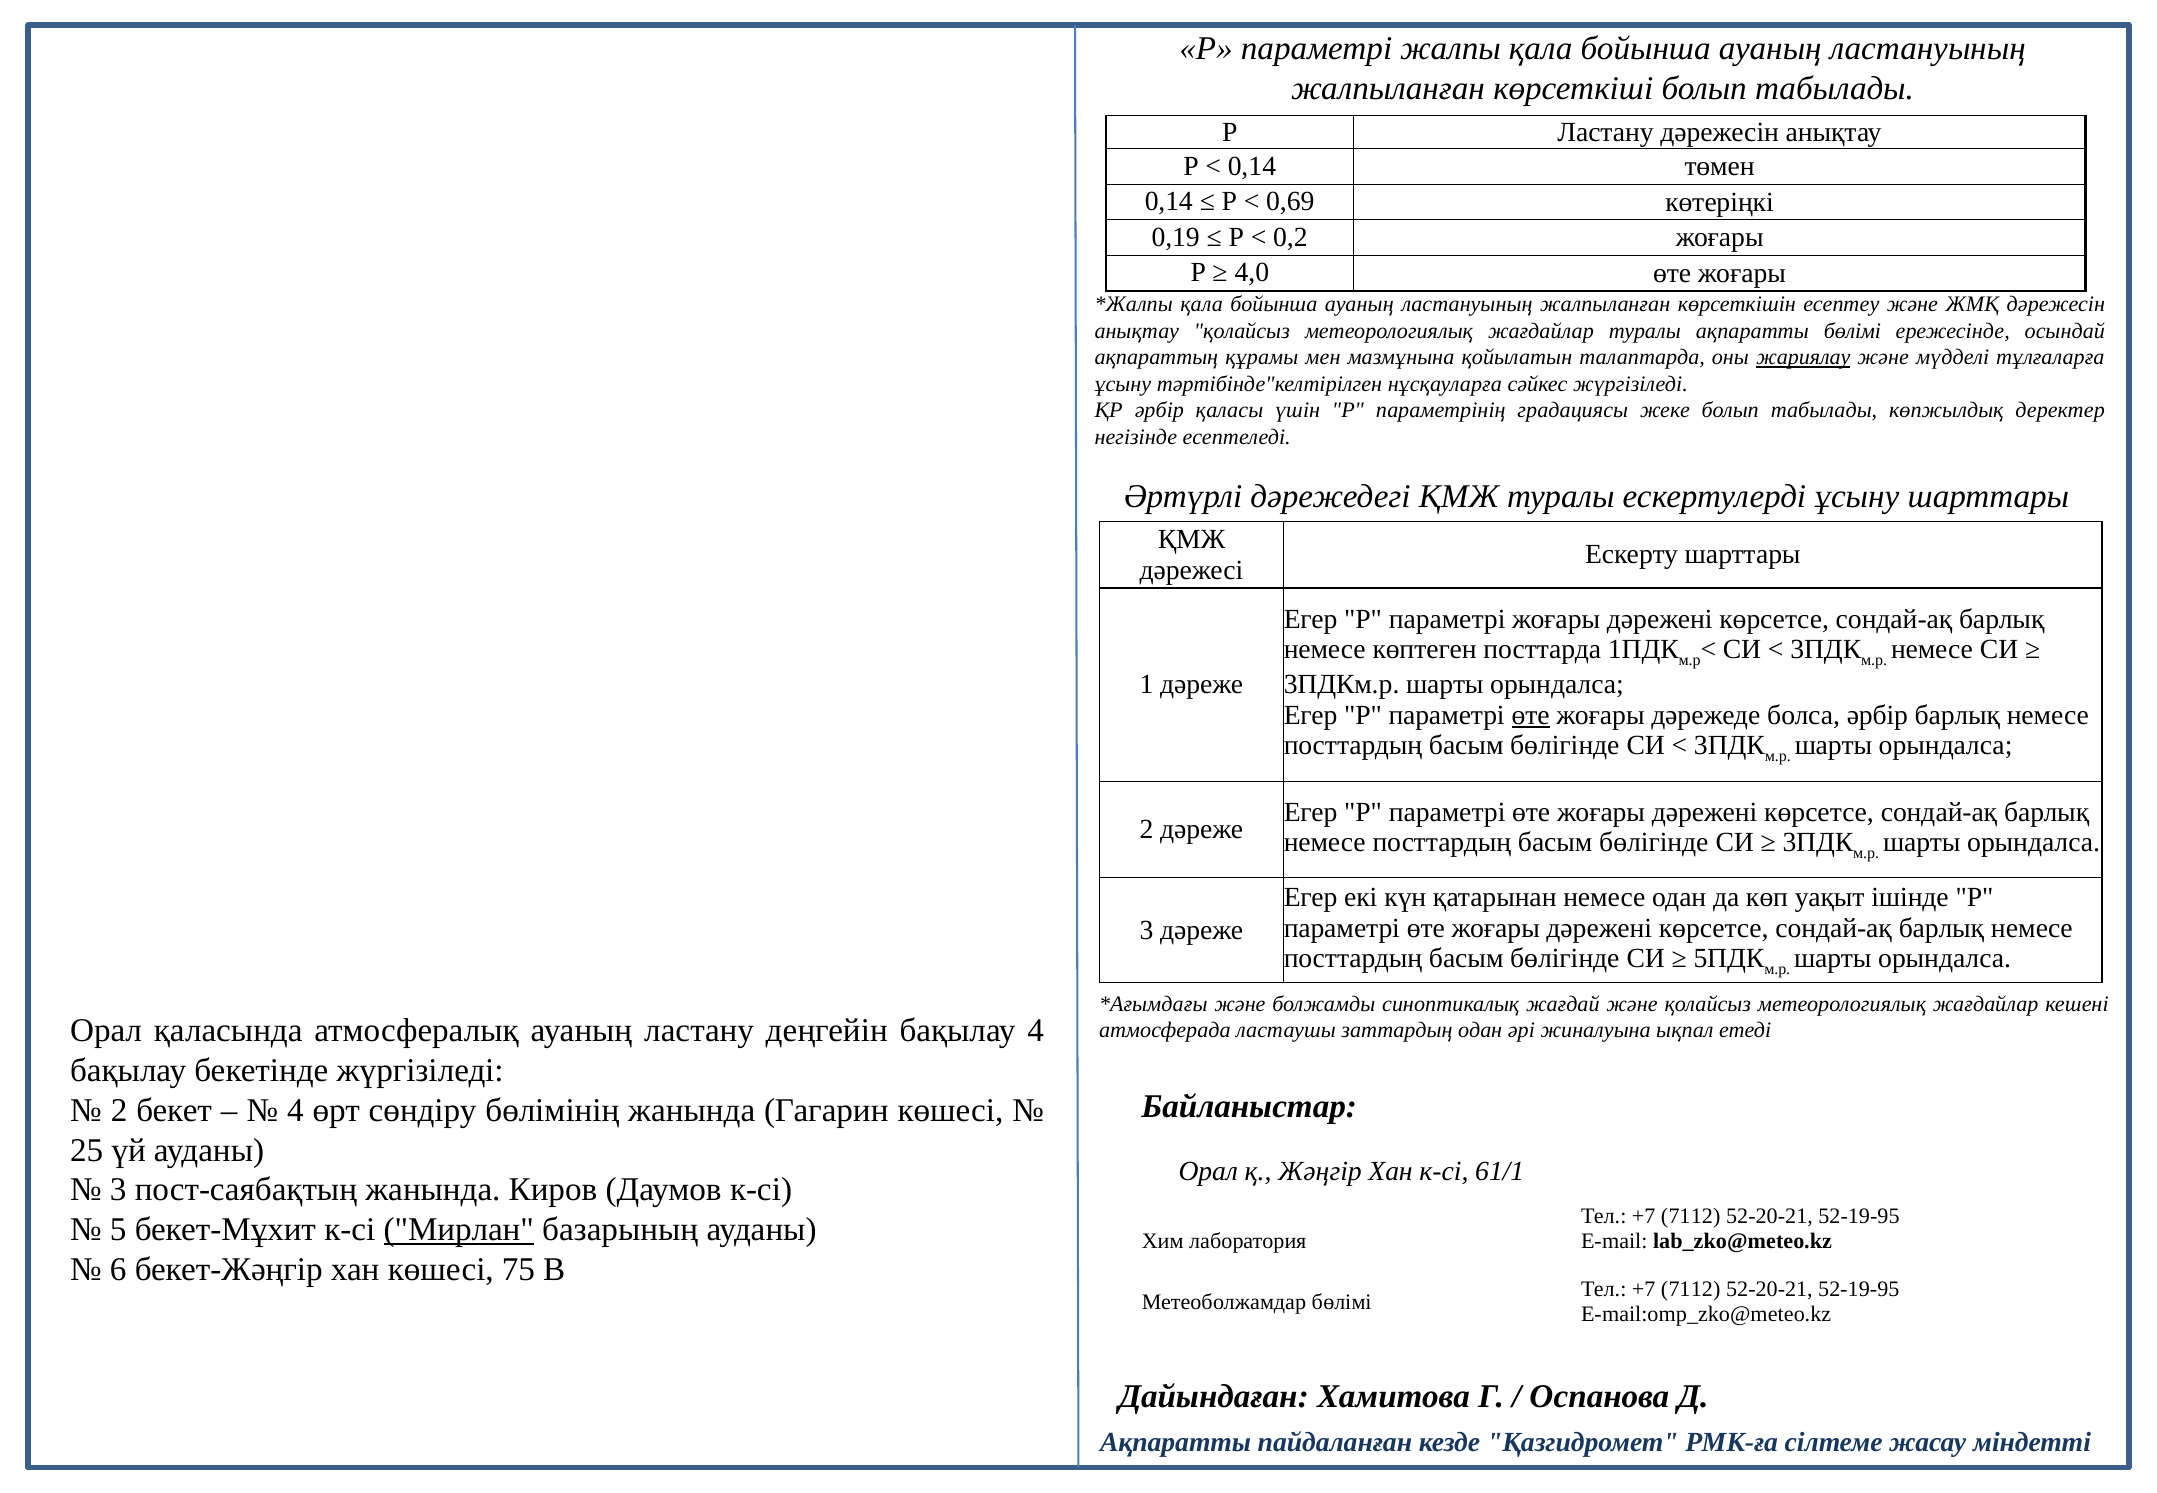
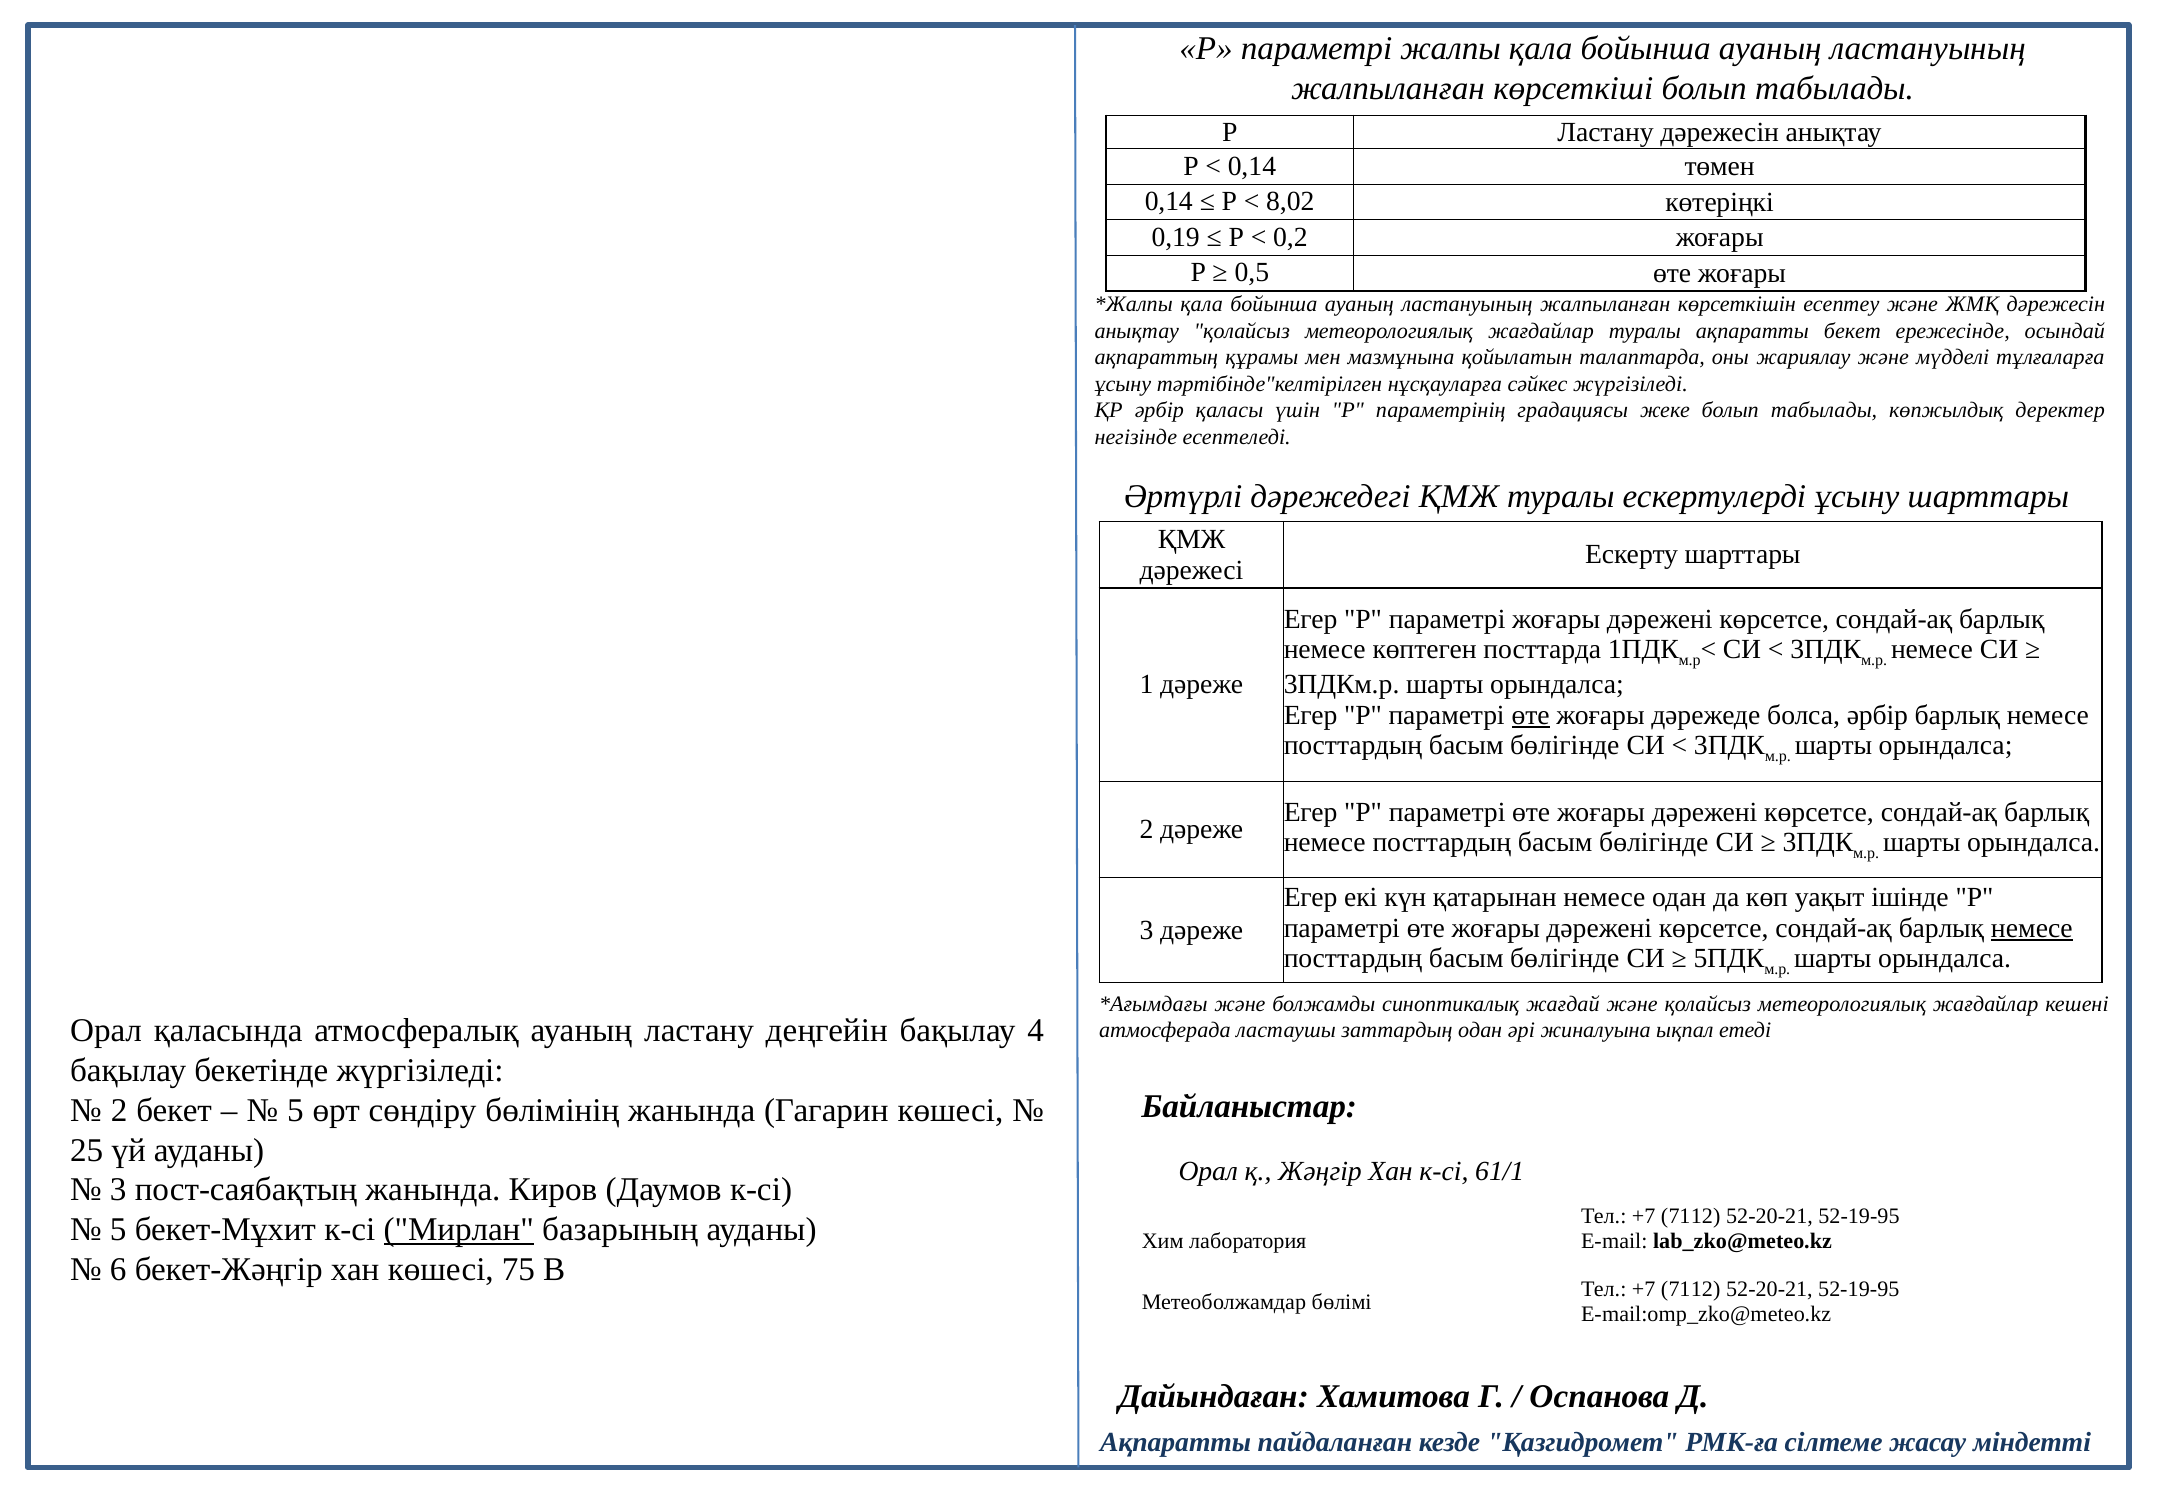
0,69: 0,69 -> 8,02
4,0: 4,0 -> 0,5
ақпаратты бөлімі: бөлімі -> бекет
жариялау underline: present -> none
немесе at (2032, 928) underline: none -> present
4 at (295, 1110): 4 -> 5
